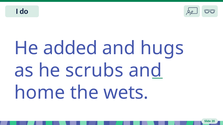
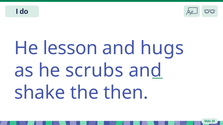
added: added -> lesson
home: home -> shake
wets: wets -> then
